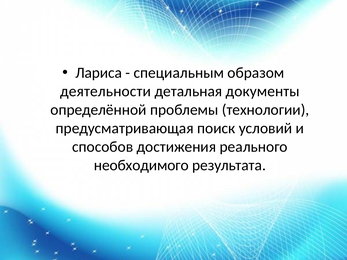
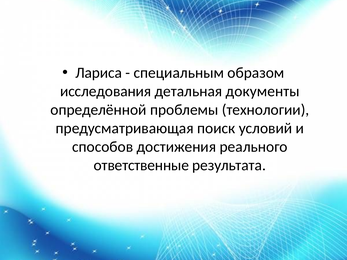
деятельности: деятельности -> исследования
необходимого: необходимого -> ответственные
